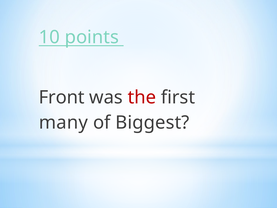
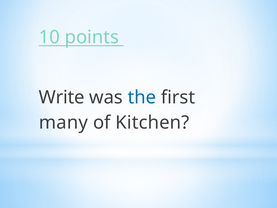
Front: Front -> Write
the colour: red -> blue
Biggest: Biggest -> Kitchen
